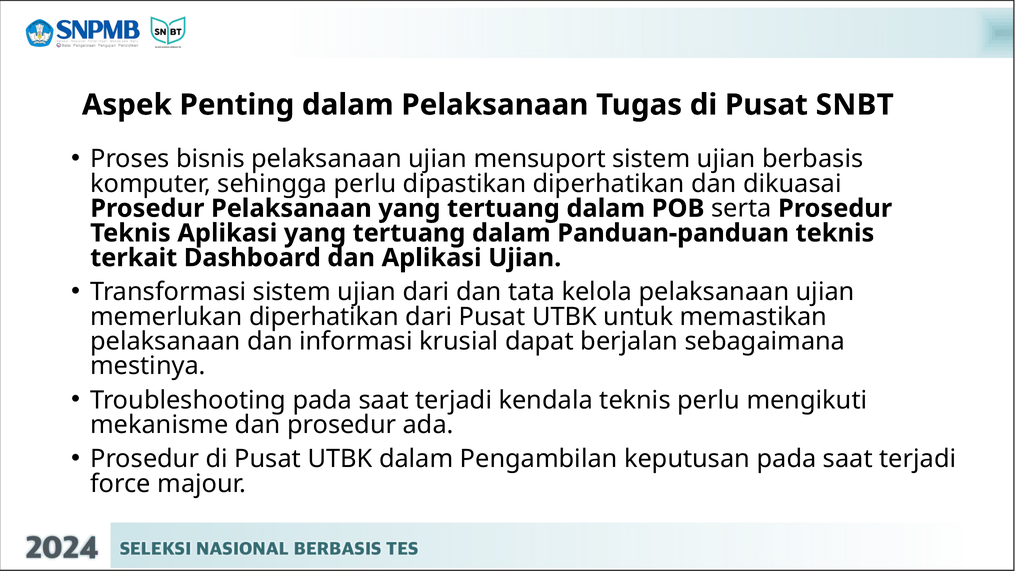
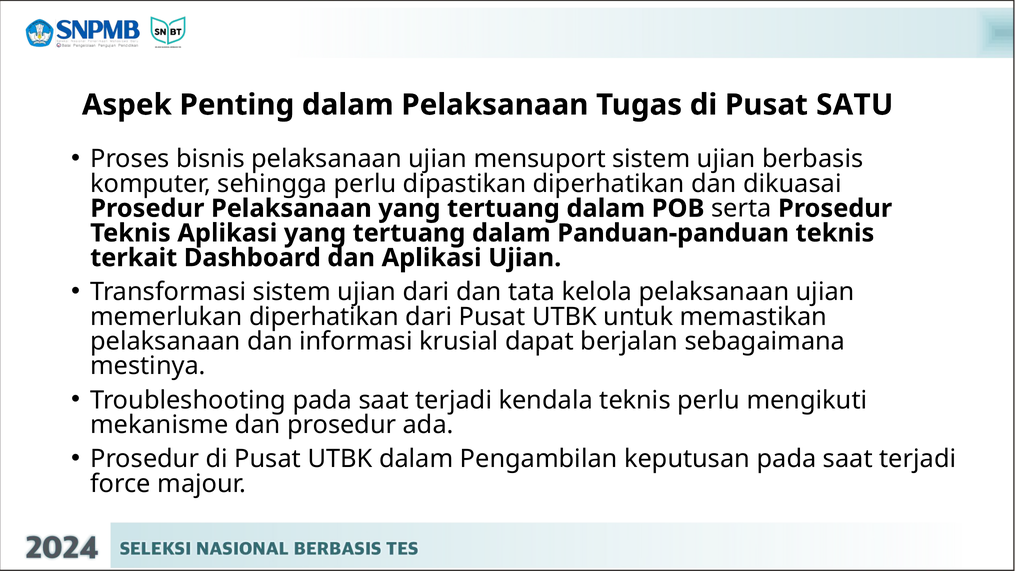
SNBT: SNBT -> SATU
